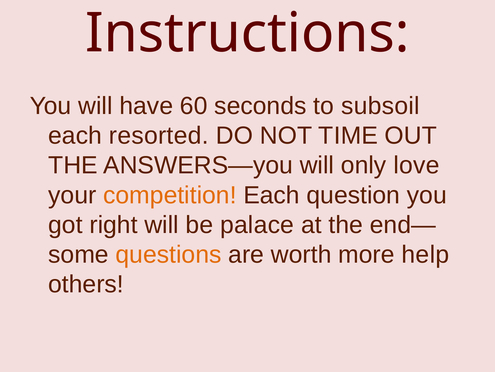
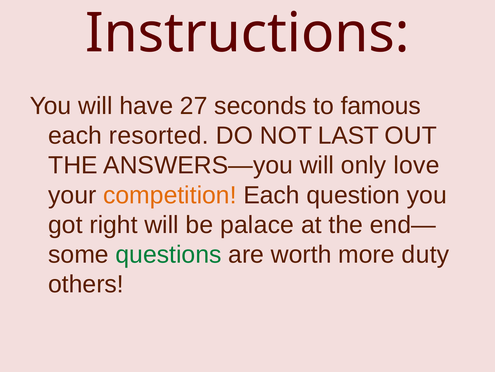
60: 60 -> 27
subsoil: subsoil -> famous
TIME: TIME -> LAST
questions colour: orange -> green
help: help -> duty
